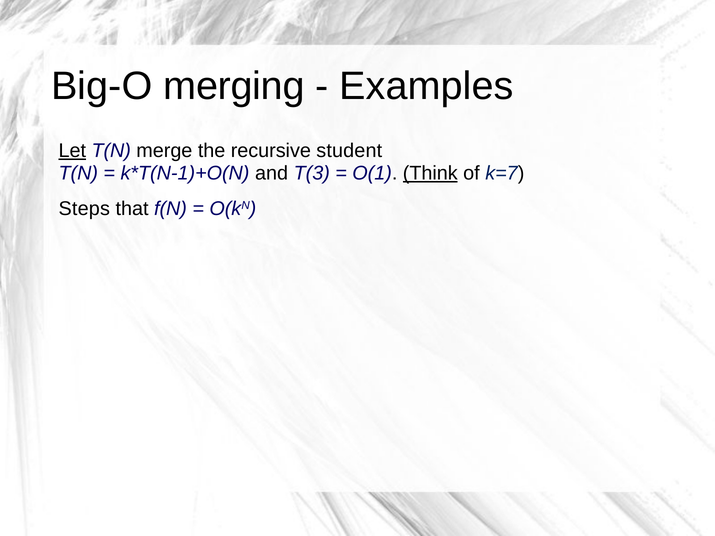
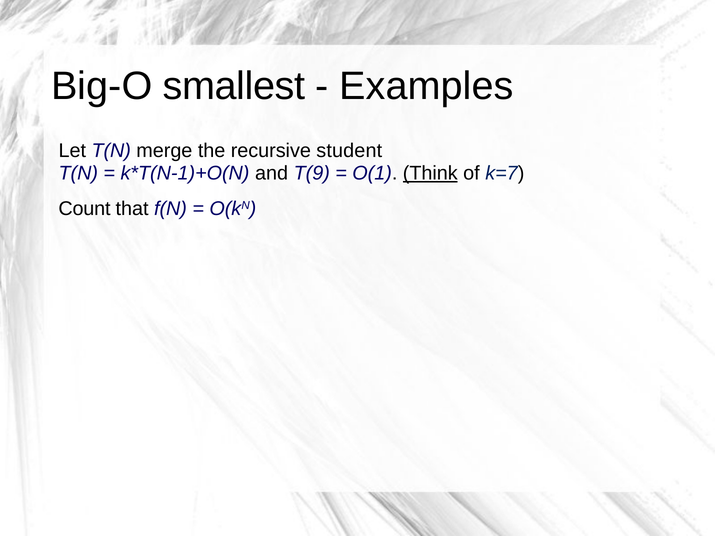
merging: merging -> smallest
Let underline: present -> none
T(3: T(3 -> T(9
Steps: Steps -> Count
